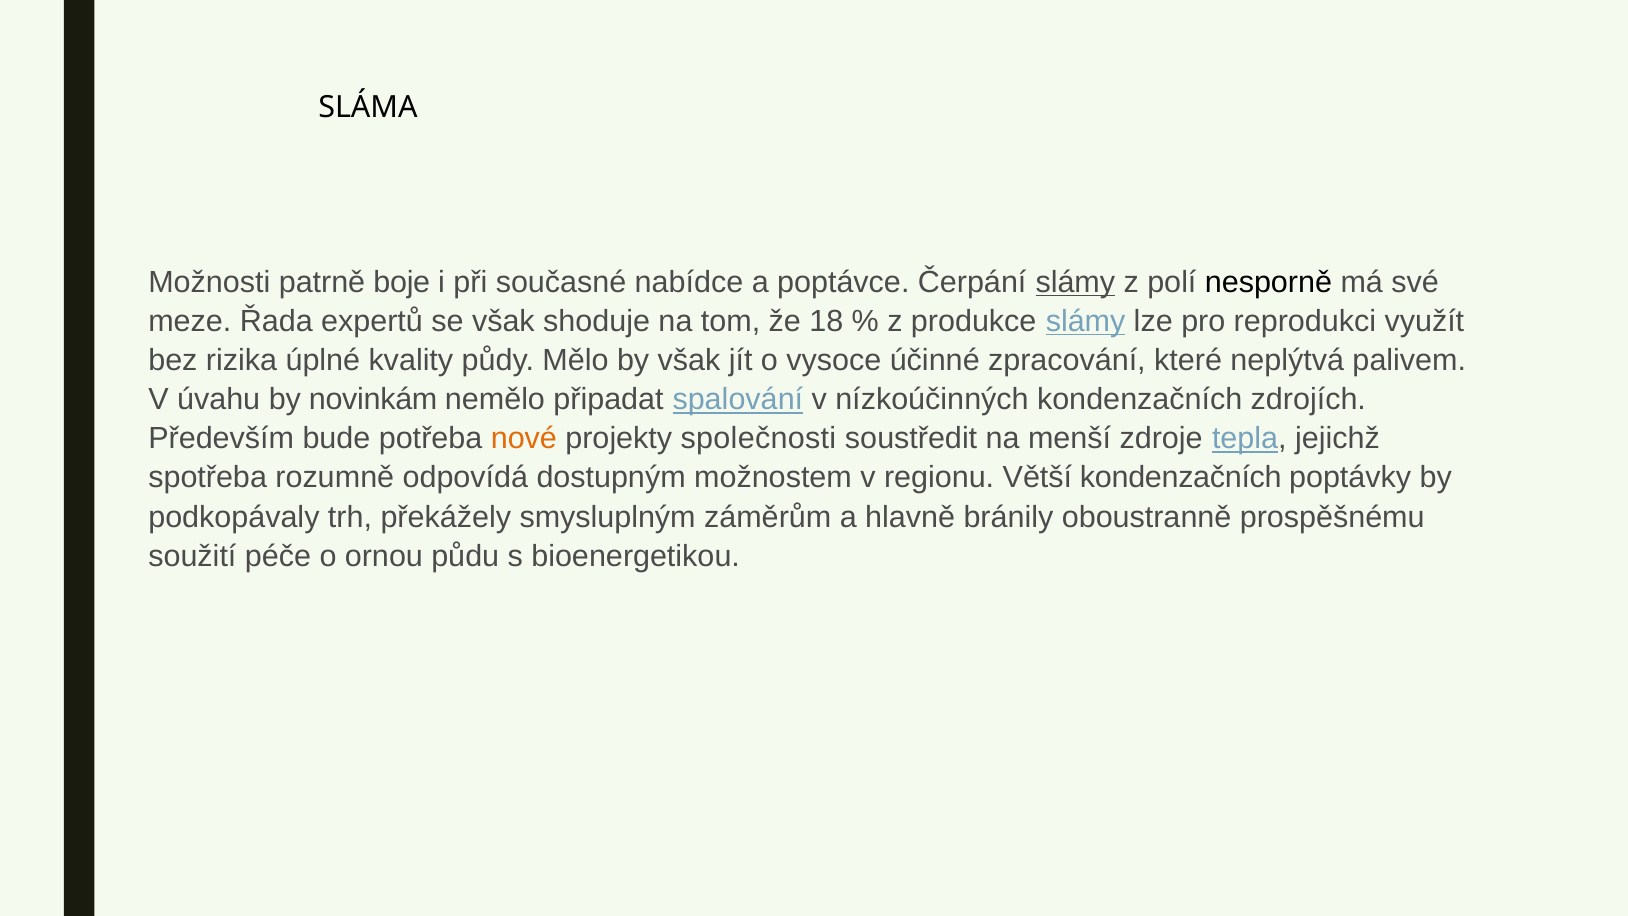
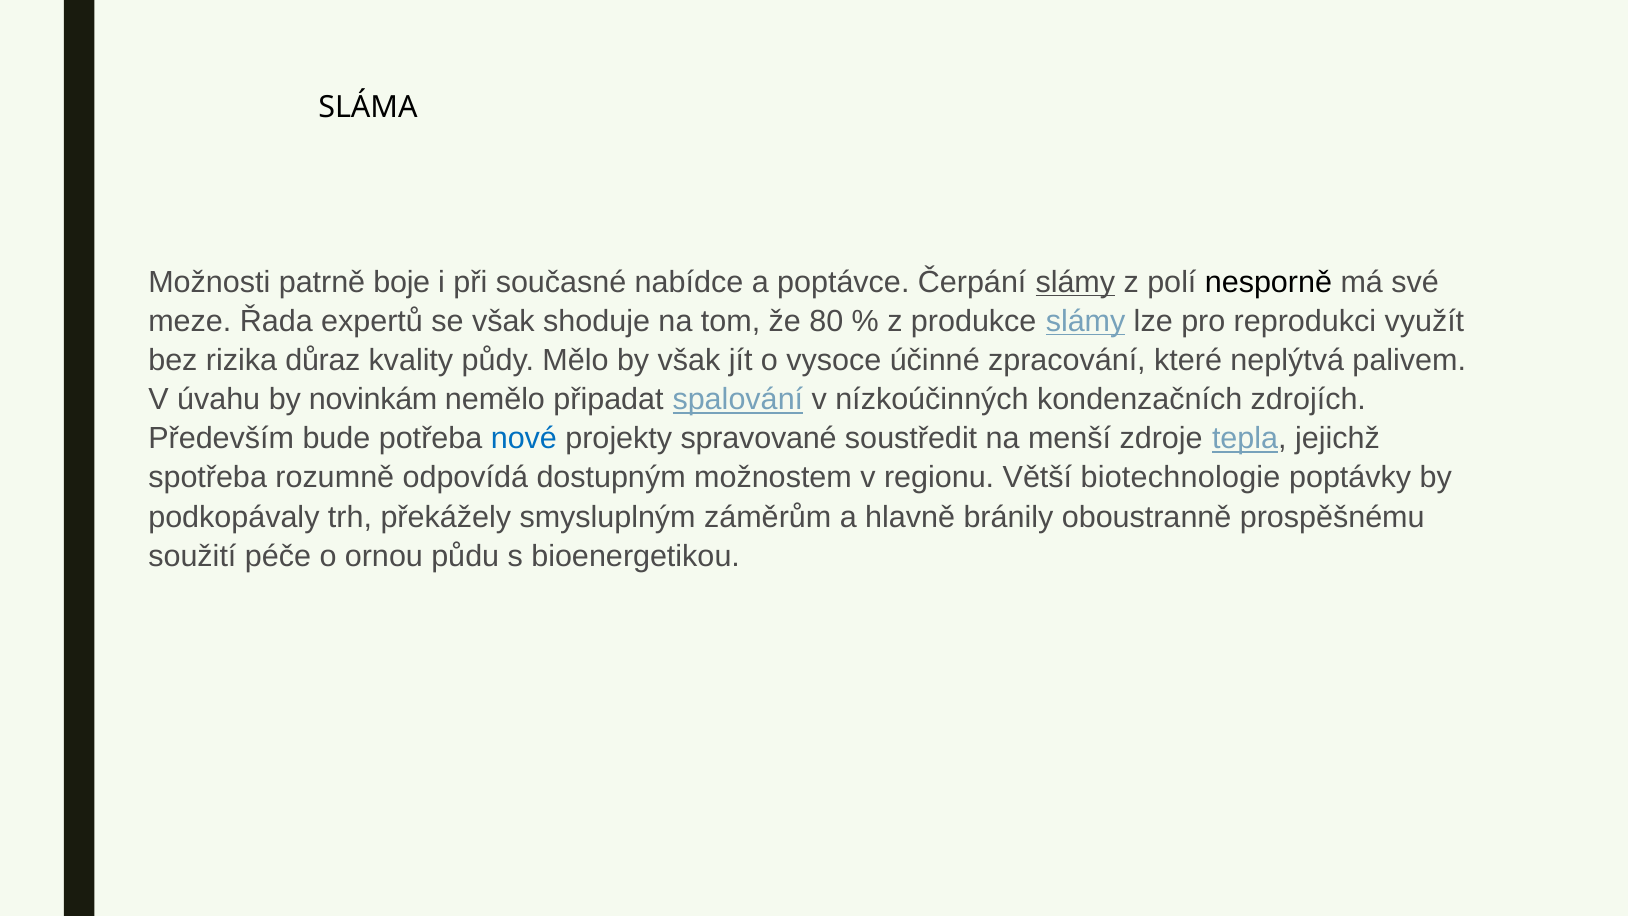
18: 18 -> 80
úplné: úplné -> důraz
nové colour: orange -> blue
společnosti: společnosti -> spravované
Větší kondenzačních: kondenzačních -> biotechnologie
